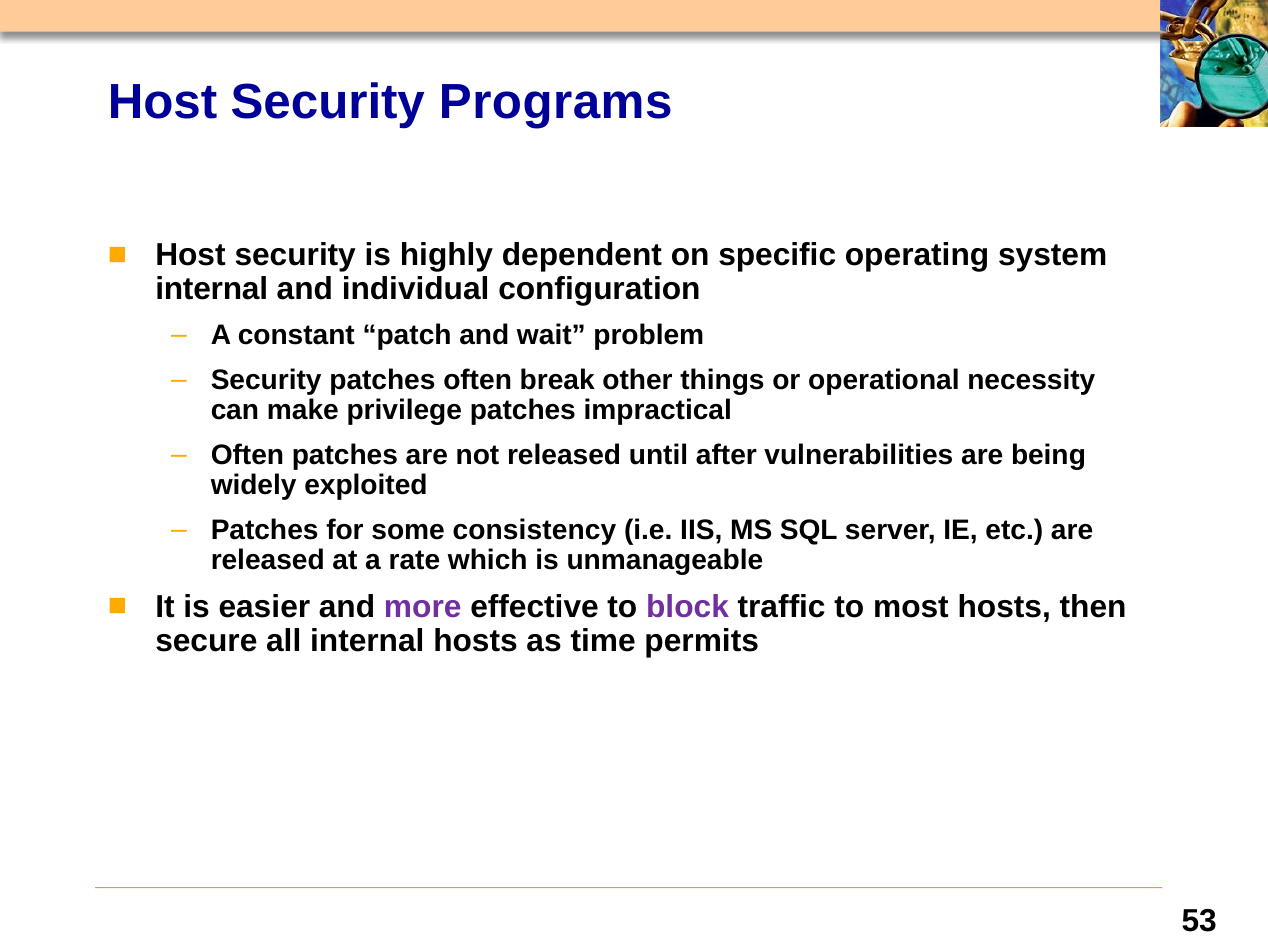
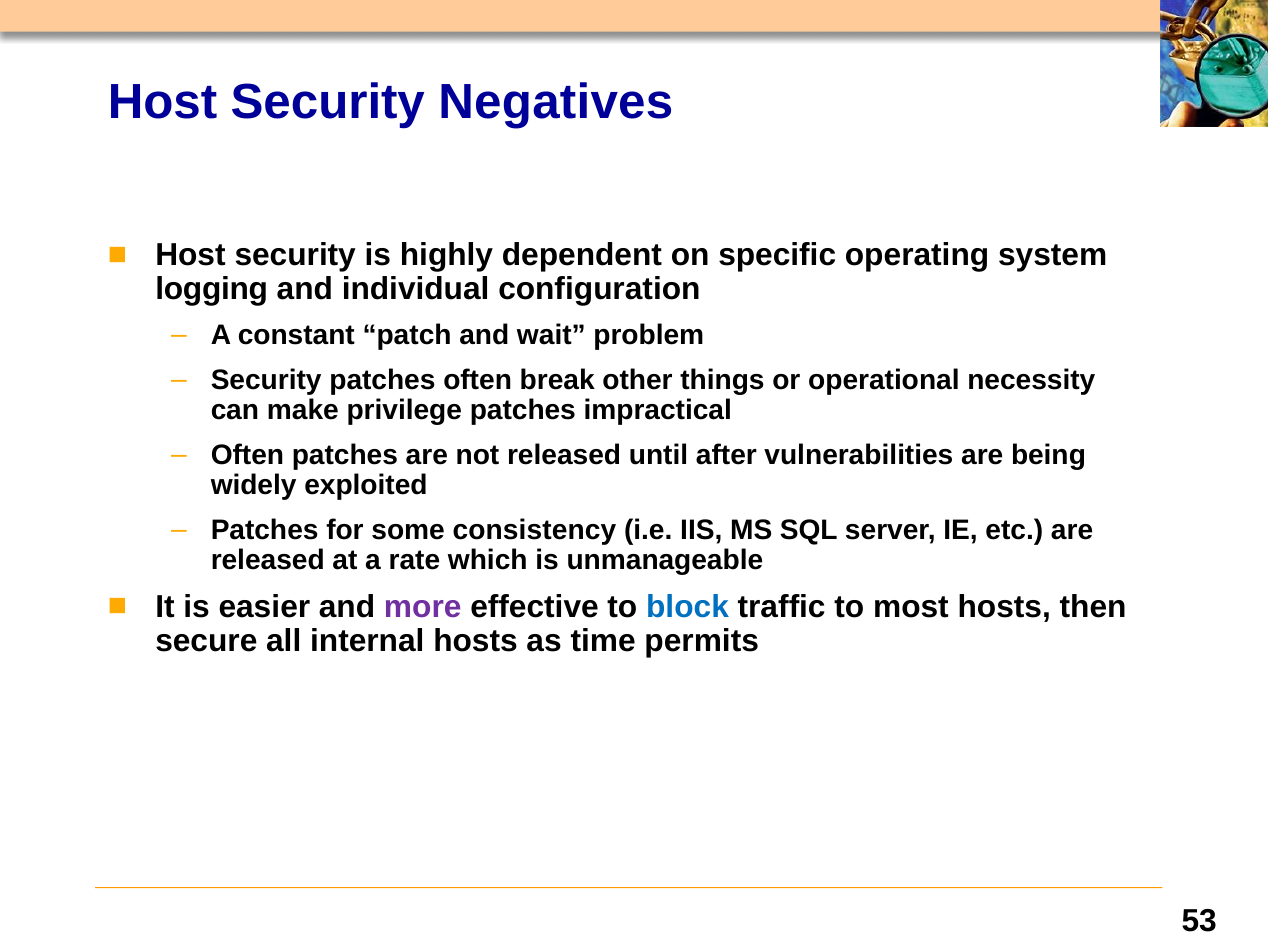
Programs: Programs -> Negatives
internal at (212, 289): internal -> logging
block colour: purple -> blue
